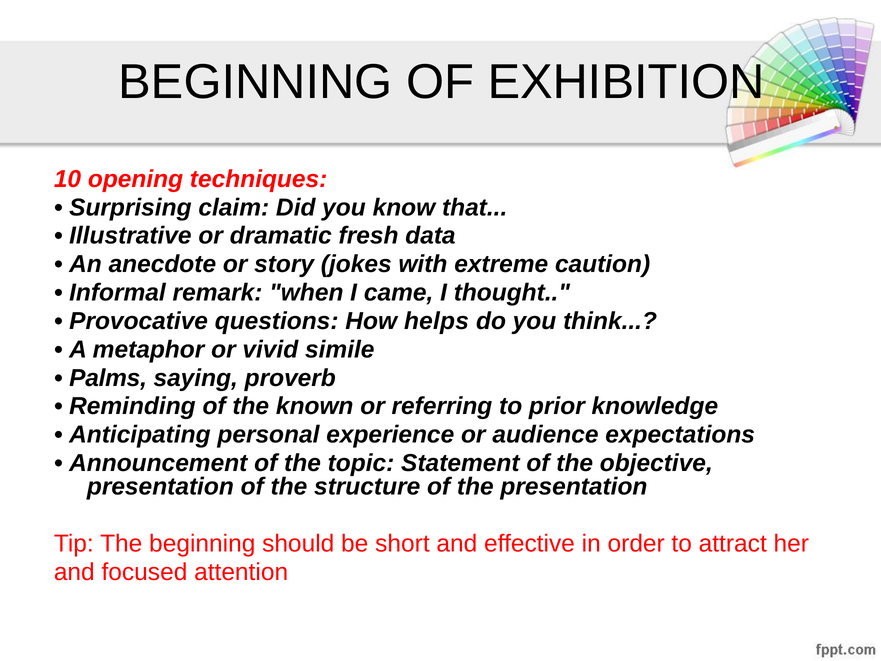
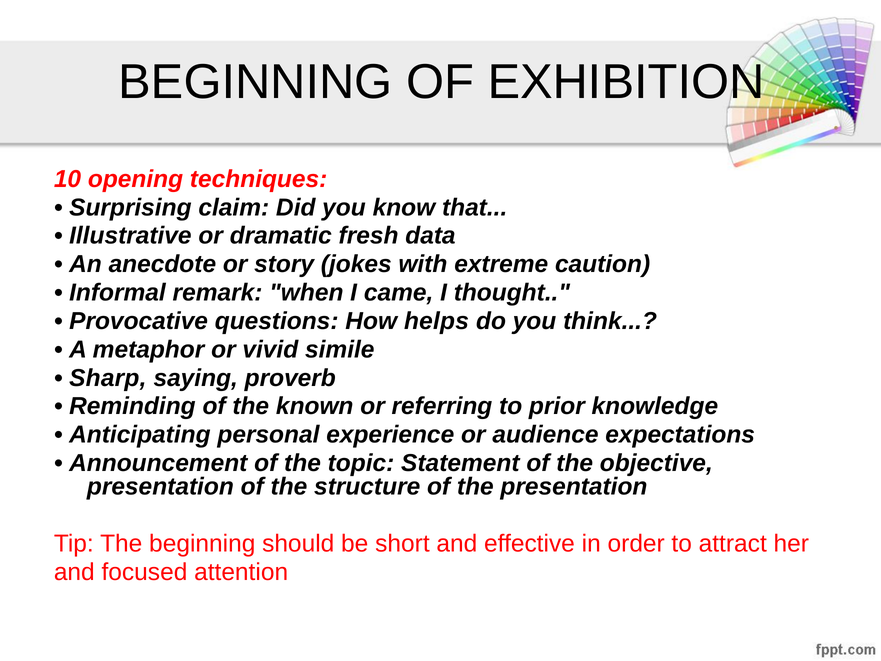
Palms: Palms -> Sharp
